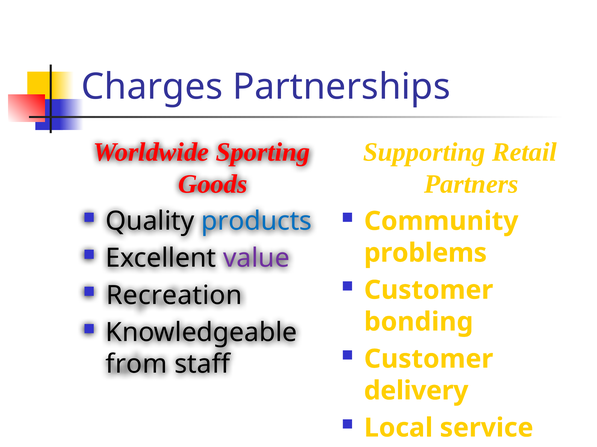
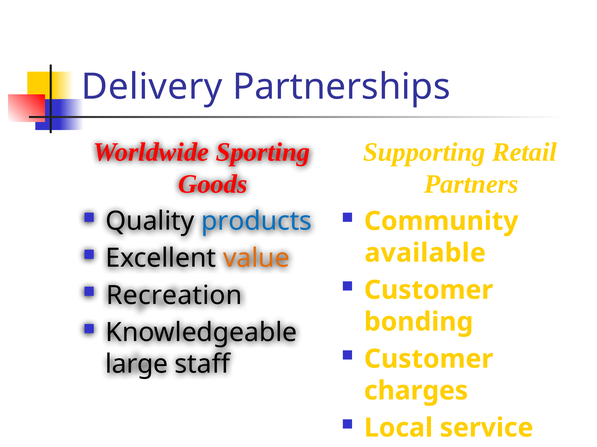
Charges: Charges -> Delivery
problems: problems -> available
value colour: purple -> orange
from: from -> large
delivery: delivery -> charges
